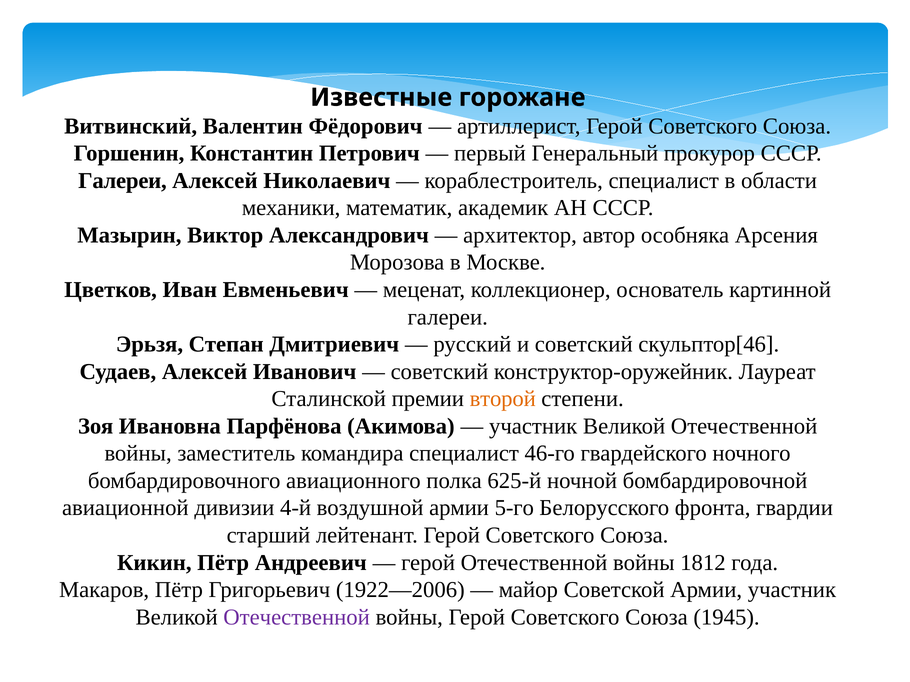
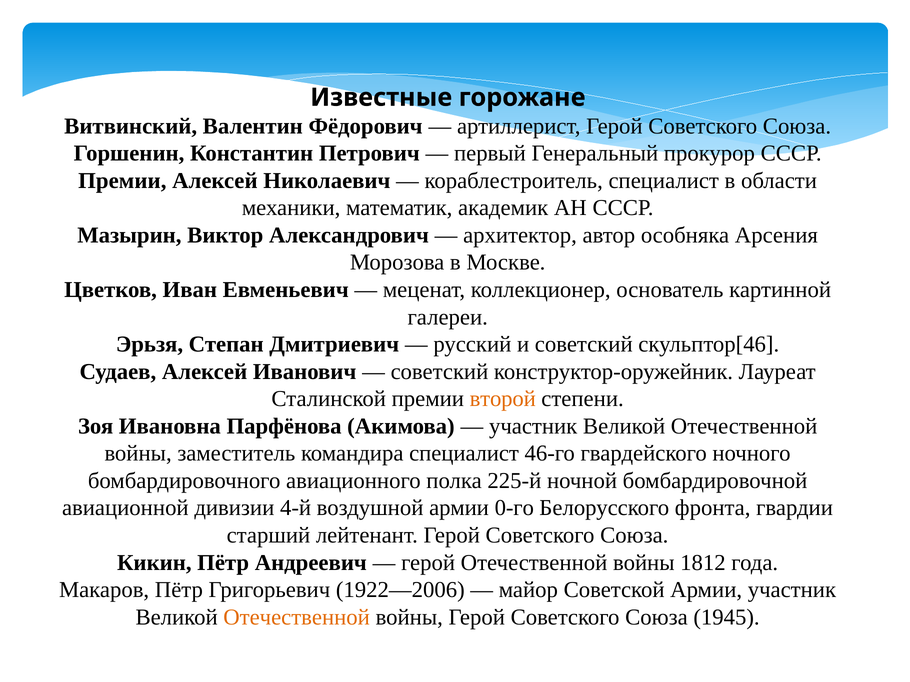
Галереи at (122, 181): Галереи -> Премии
625-й: 625-й -> 225-й
5-го: 5-го -> 0-го
Отечественной at (297, 618) colour: purple -> orange
